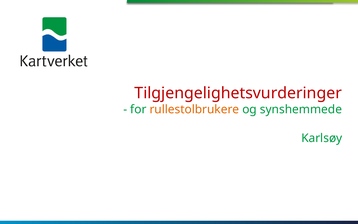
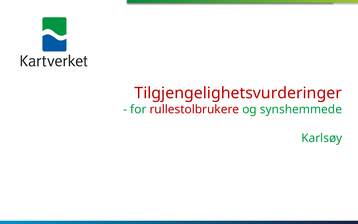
rullestolbrukere colour: orange -> red
